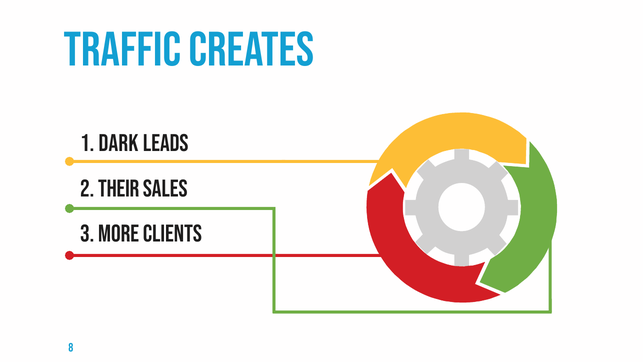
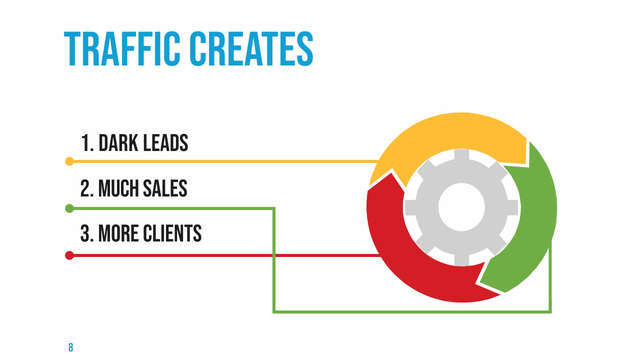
Their: Their -> Much
